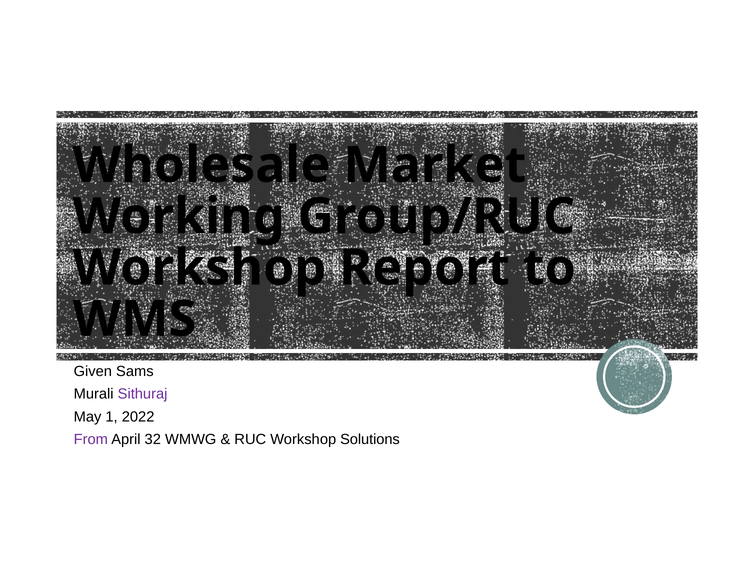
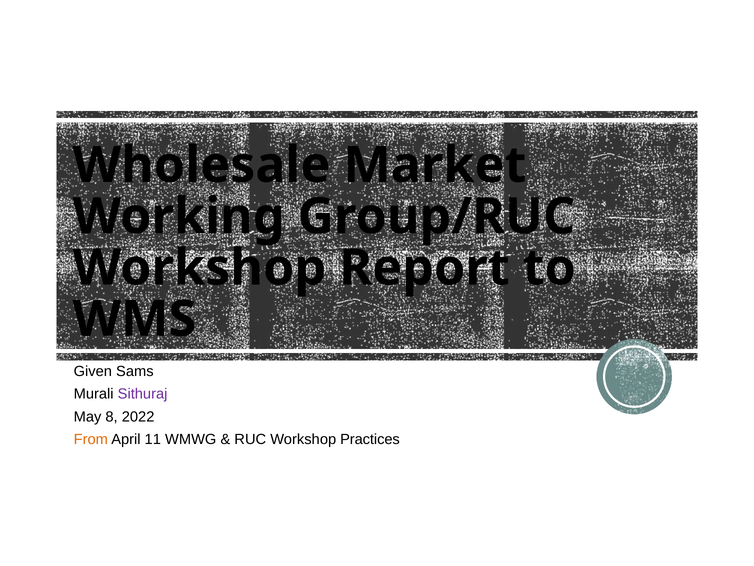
1: 1 -> 8
From colour: purple -> orange
32: 32 -> 11
Solutions: Solutions -> Practices
